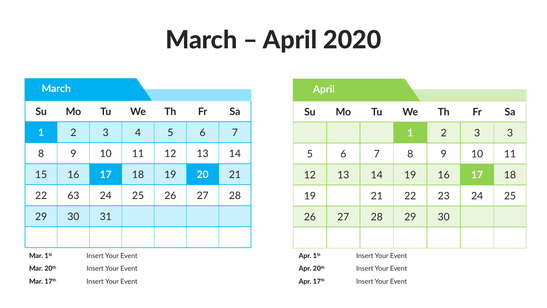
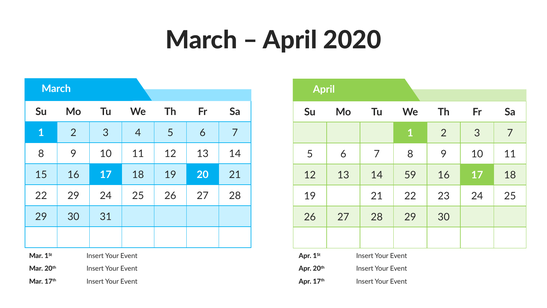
3 3: 3 -> 7
14 19: 19 -> 59
22 63: 63 -> 29
